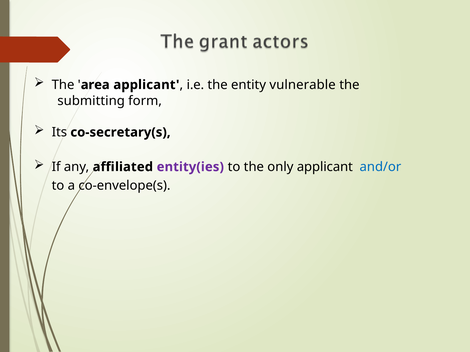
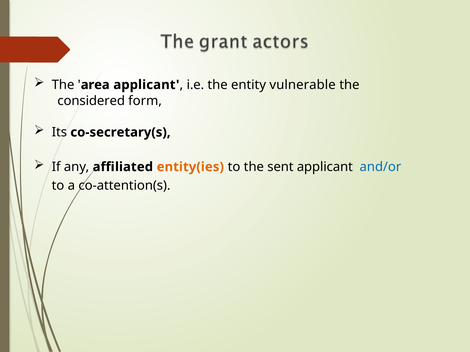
submitting: submitting -> considered
entity(ies colour: purple -> orange
only: only -> sent
co-envelope(s: co-envelope(s -> co-attention(s
